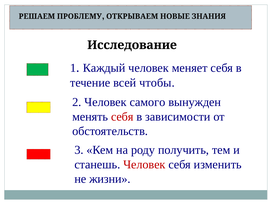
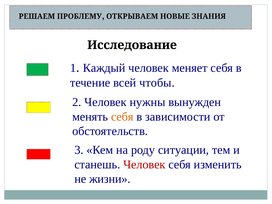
самого: самого -> нужны
себя at (122, 117) colour: red -> orange
получить: получить -> ситуации
